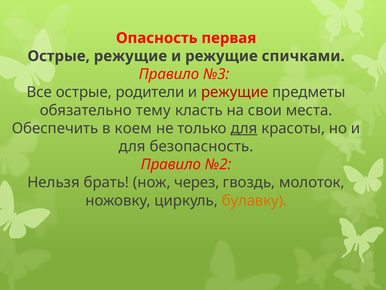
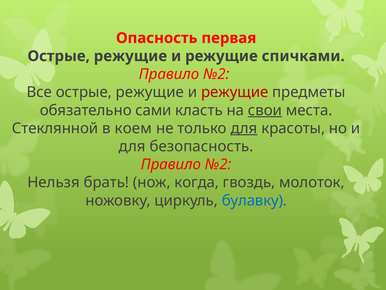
№3 at (216, 74): №3 -> №2
Все острые родители: родители -> режущие
тему: тему -> сами
свои underline: none -> present
Обеспечить: Обеспечить -> Стеклянной
через: через -> когда
булавку colour: orange -> blue
